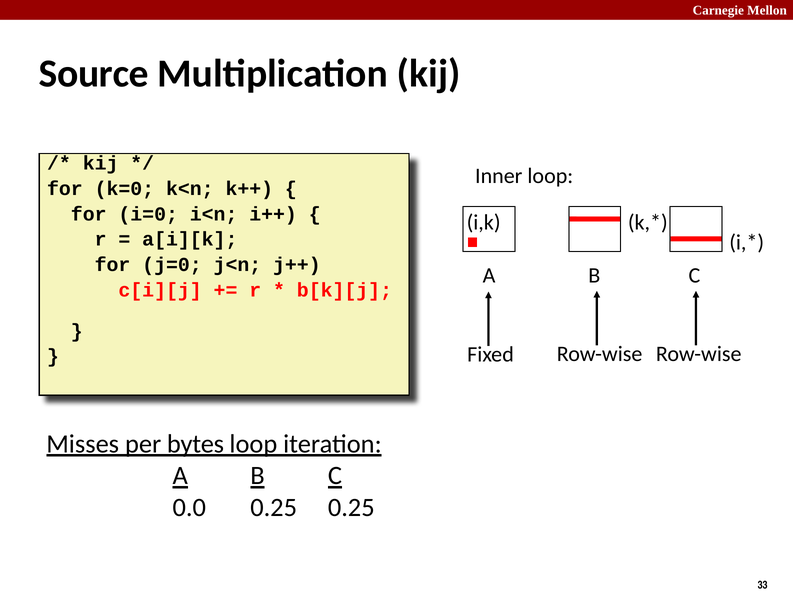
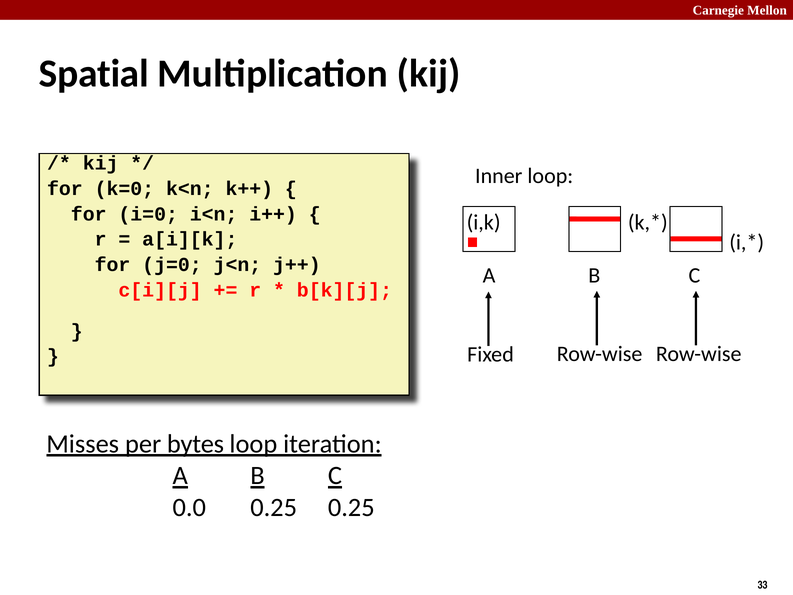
Source: Source -> Spatial
